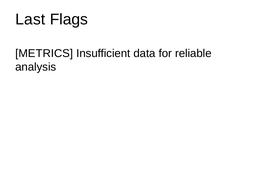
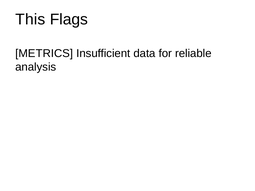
Last: Last -> This
